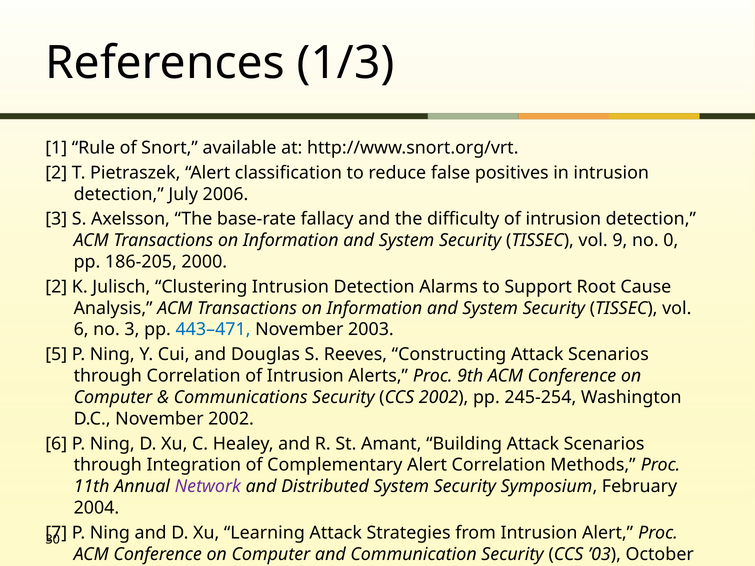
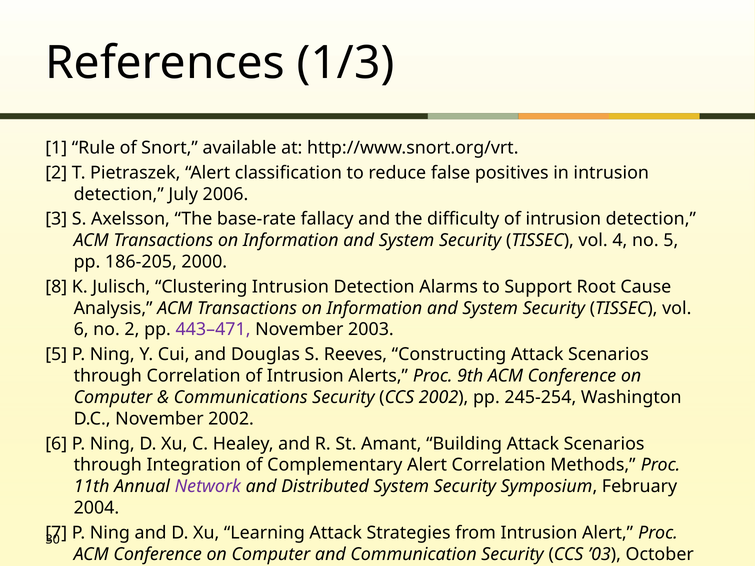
9: 9 -> 4
no 0: 0 -> 5
2 at (56, 287): 2 -> 8
no 3: 3 -> 2
443–471 colour: blue -> purple
